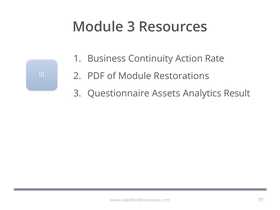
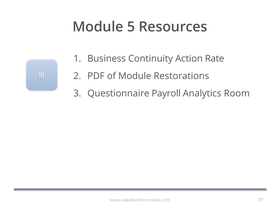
Module 3: 3 -> 5
Assets: Assets -> Payroll
Result: Result -> Room
